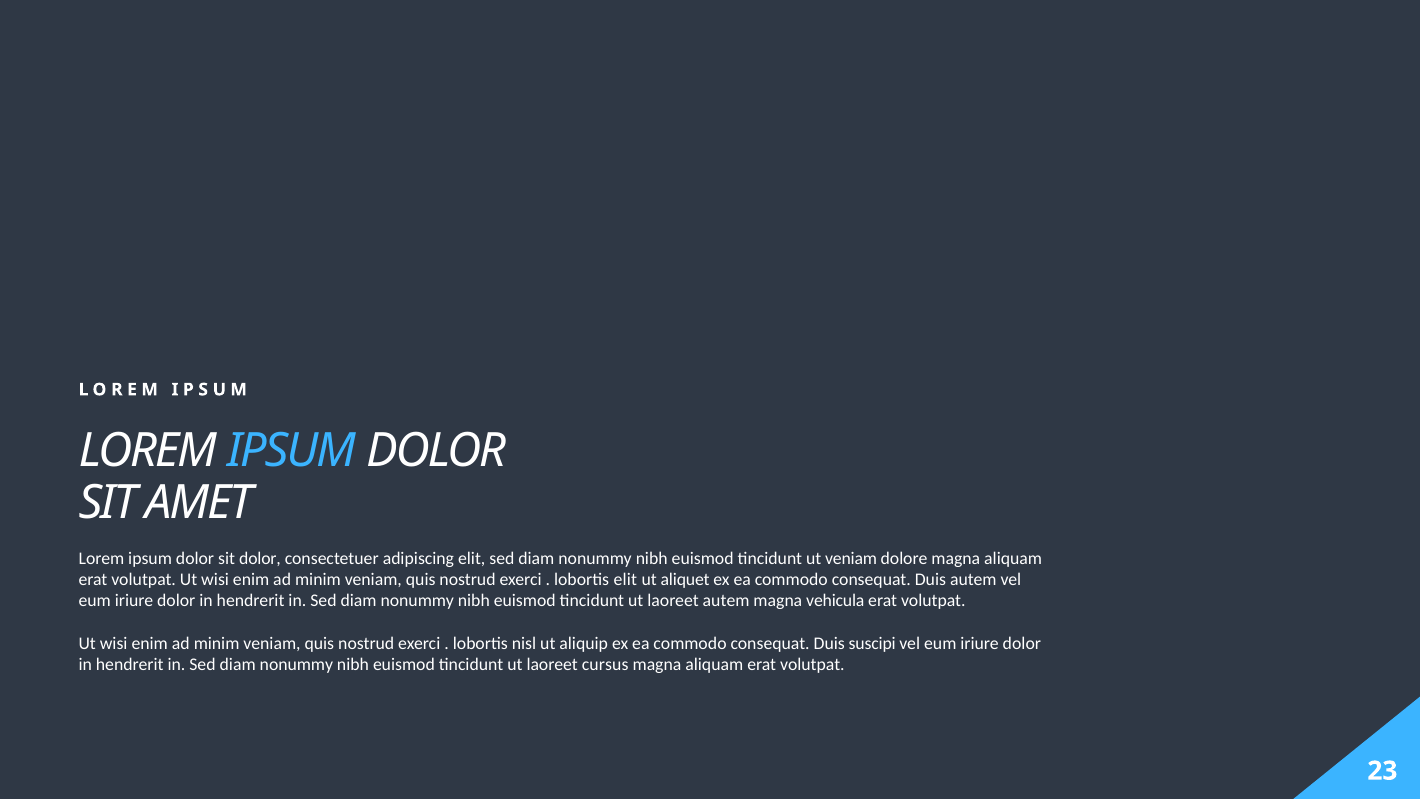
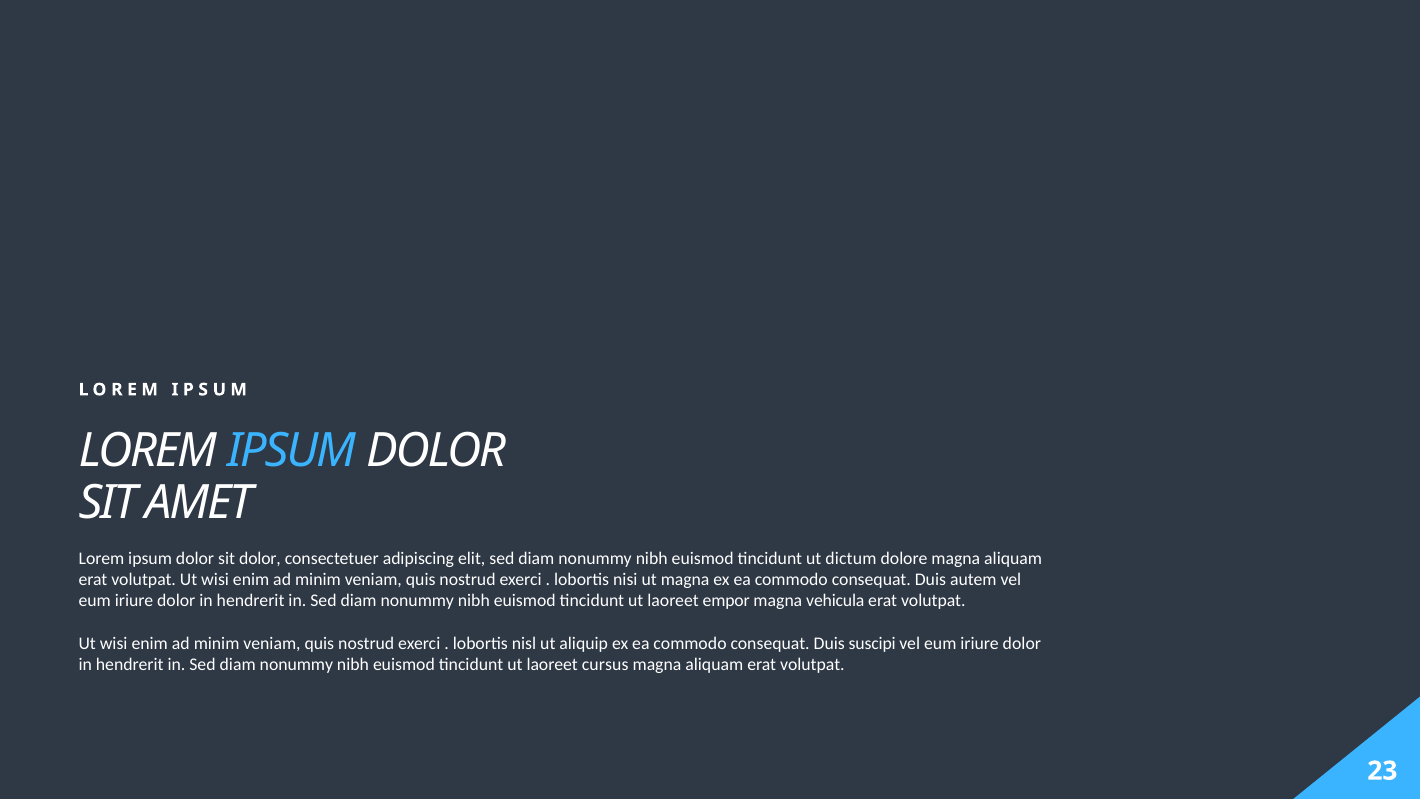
ut veniam: veniam -> dictum
lobortis elit: elit -> nisi
ut aliquet: aliquet -> magna
laoreet autem: autem -> empor
